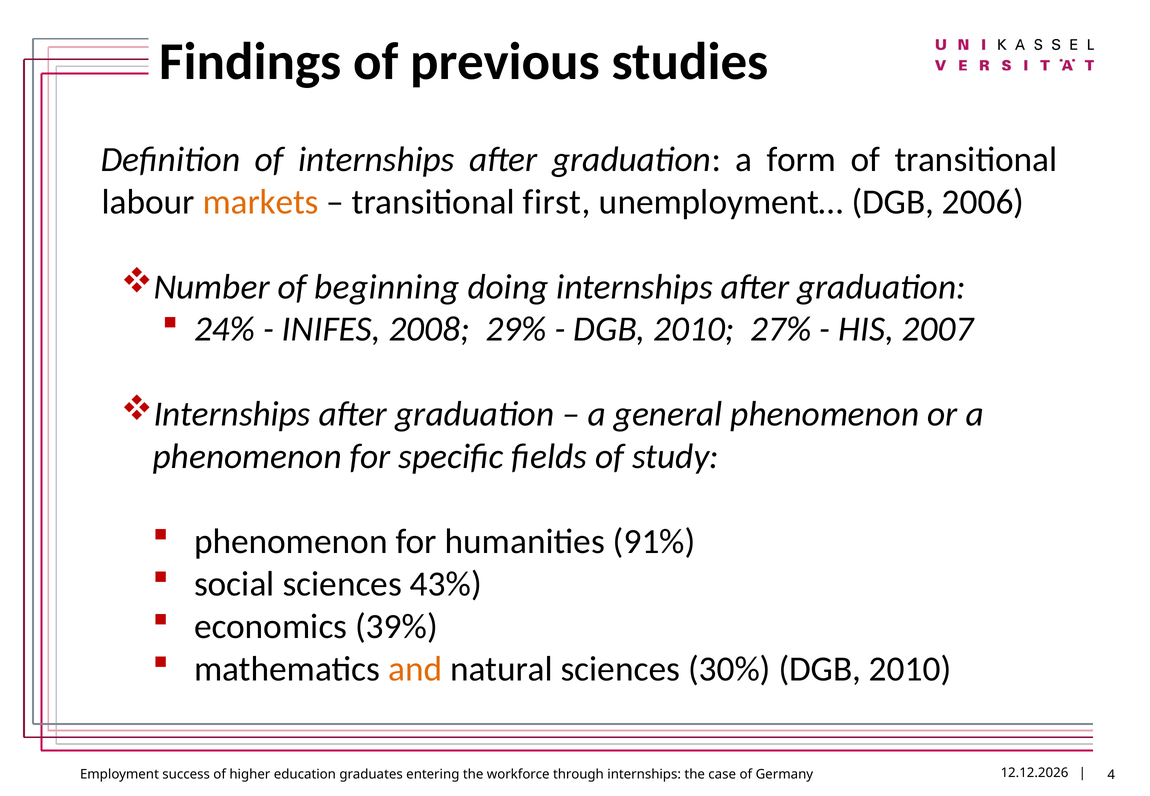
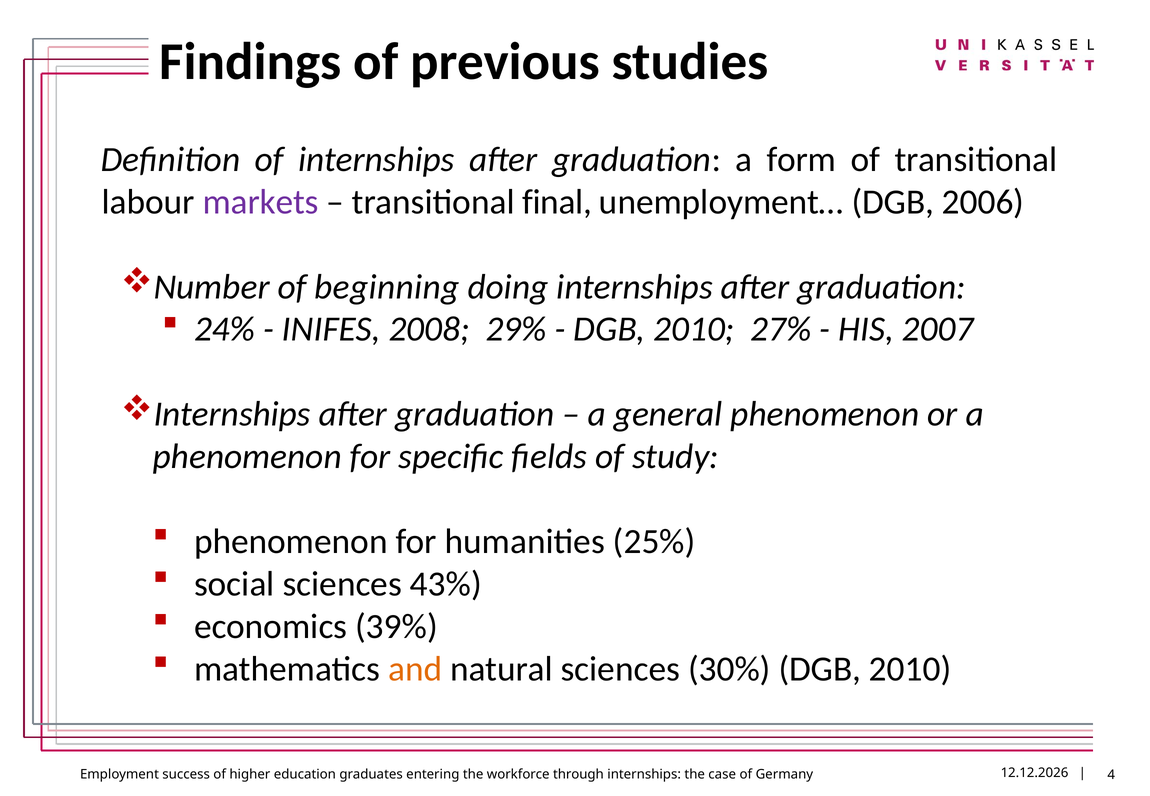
markets colour: orange -> purple
first: first -> final
91%: 91% -> 25%
